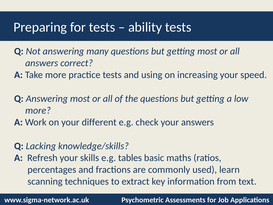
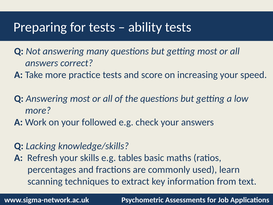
using: using -> score
different: different -> followed
